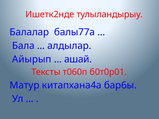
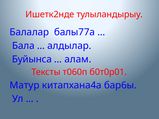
Айырып: Айырып -> Буйынса
ашай: ашай -> алам
